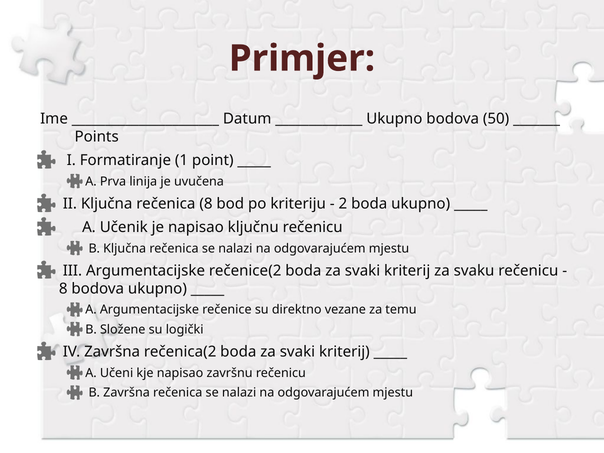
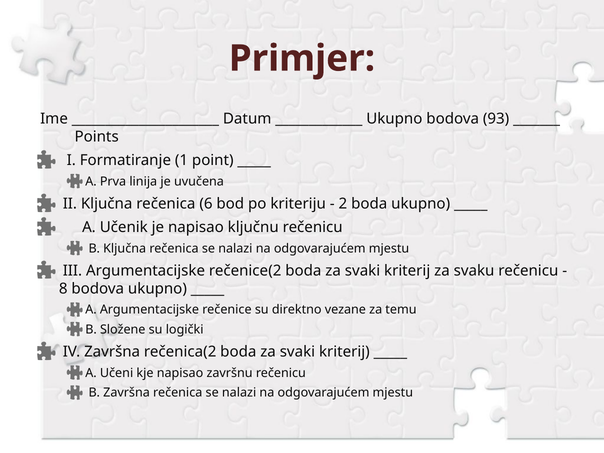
50: 50 -> 93
rečenica 8: 8 -> 6
